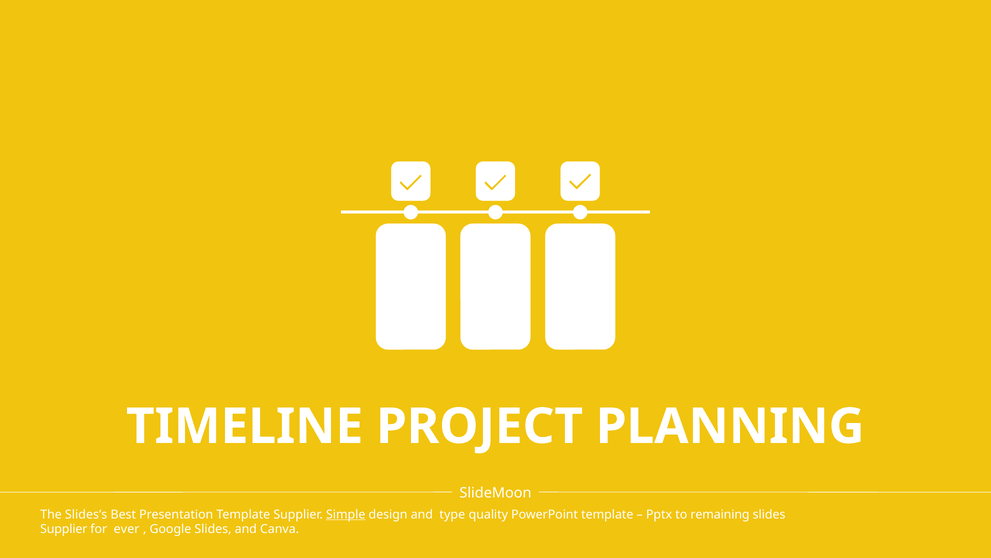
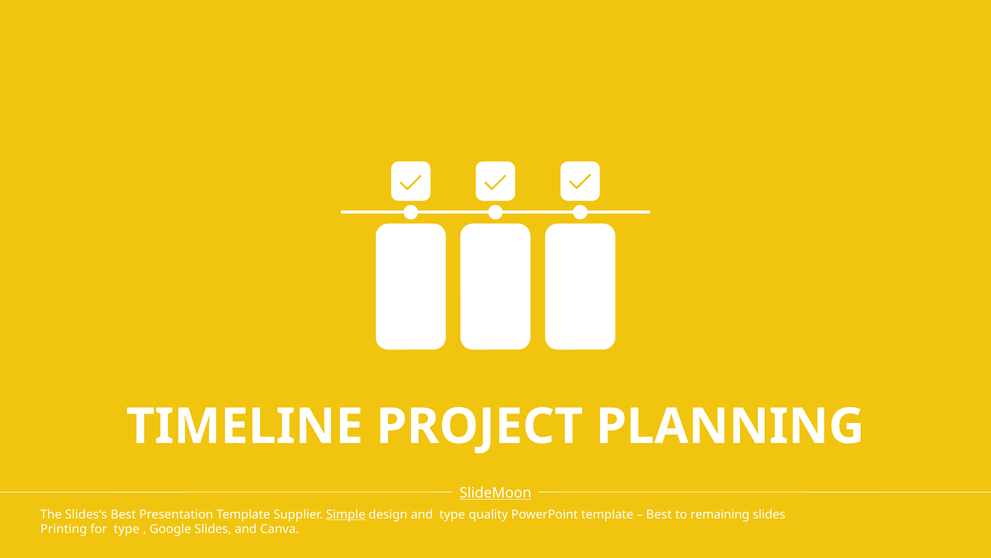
SlideMoon underline: none -> present
Pptx at (659, 514): Pptx -> Best
Supplier at (64, 529): Supplier -> Printing
for ever: ever -> type
